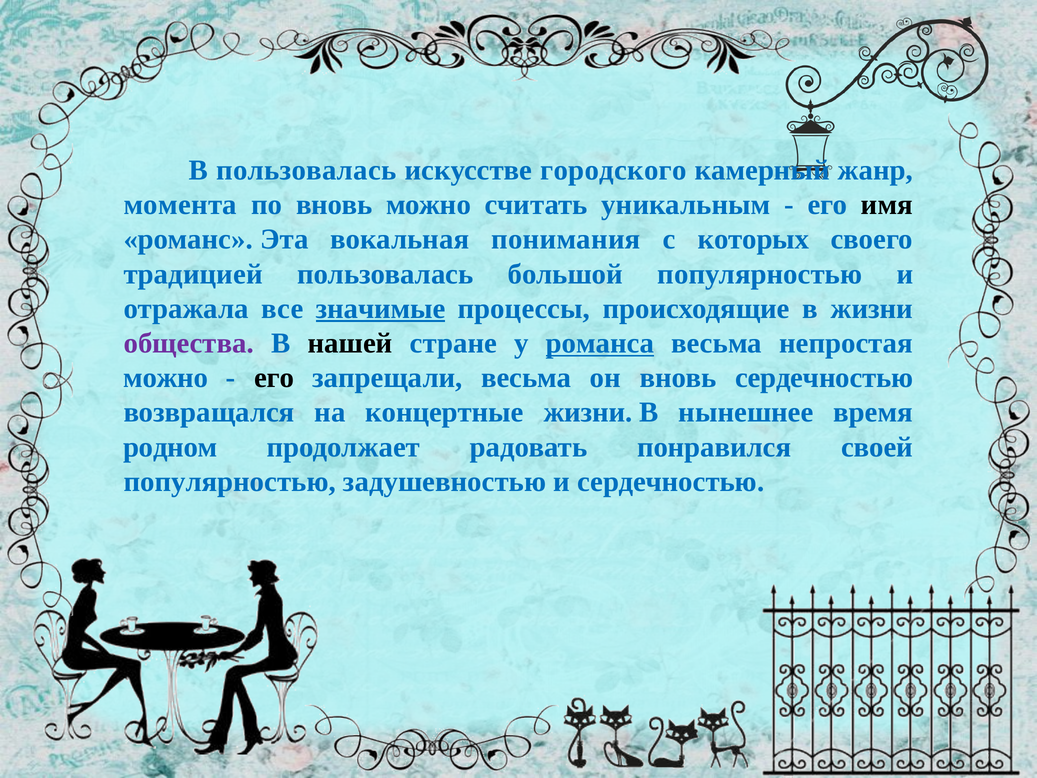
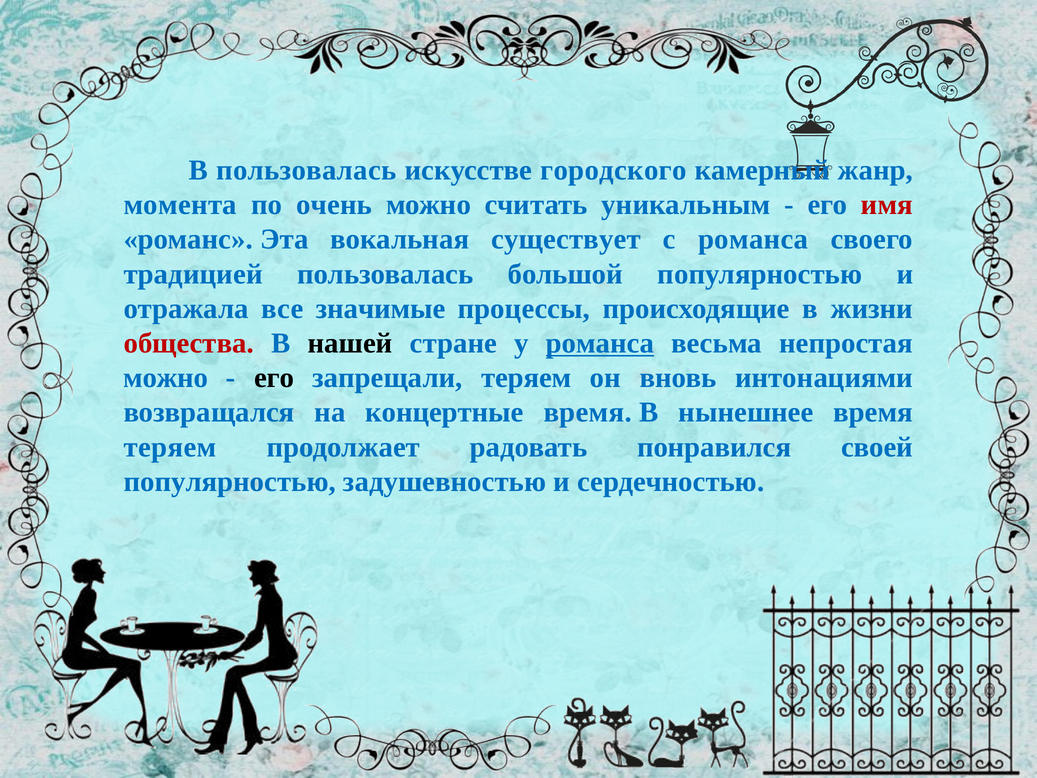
по вновь: вновь -> очень
имя colour: black -> red
понимания: понимания -> существует
с которых: которых -> романса
значимые underline: present -> none
общества colour: purple -> red
запрещали весьма: весьма -> теряем
вновь сердечностью: сердечностью -> интонациями
концертные жизни: жизни -> время
родном at (170, 447): родном -> теряем
